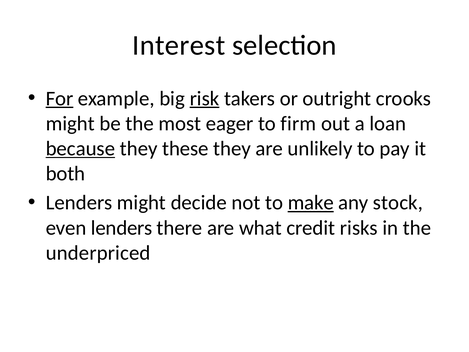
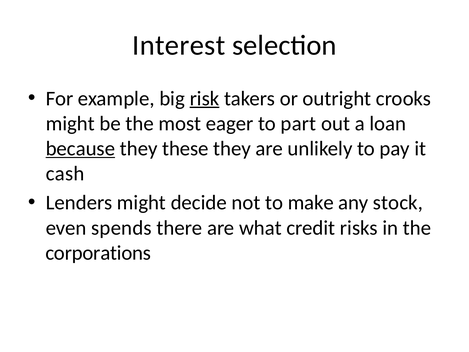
For underline: present -> none
firm: firm -> part
both: both -> cash
make underline: present -> none
even lenders: lenders -> spends
underpriced: underpriced -> corporations
